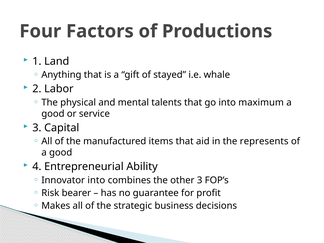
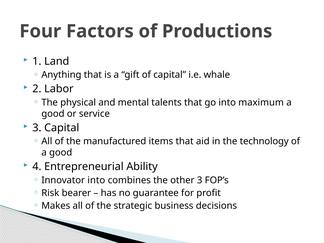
of stayed: stayed -> capital
represents: represents -> technology
